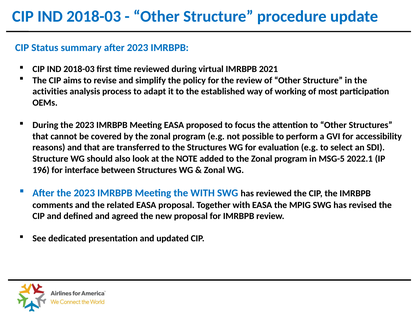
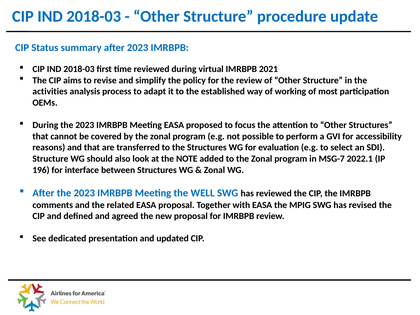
MSG-5: MSG-5 -> MSG-7
the WITH: WITH -> WELL
